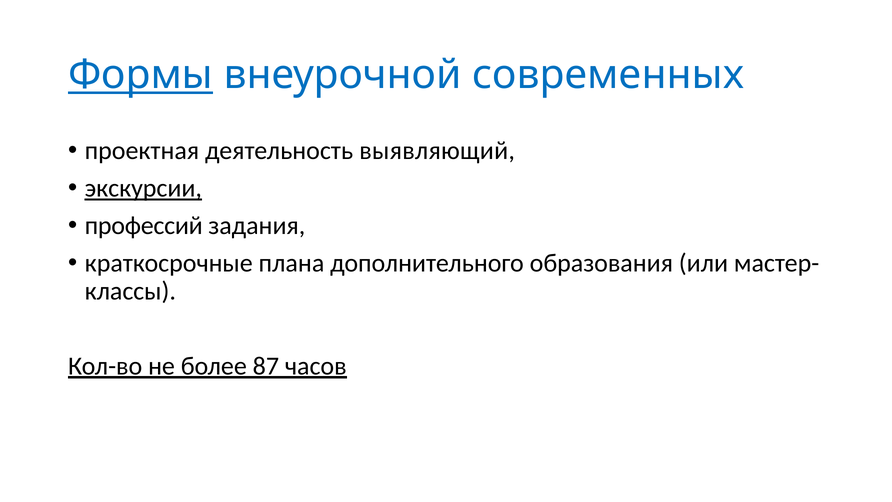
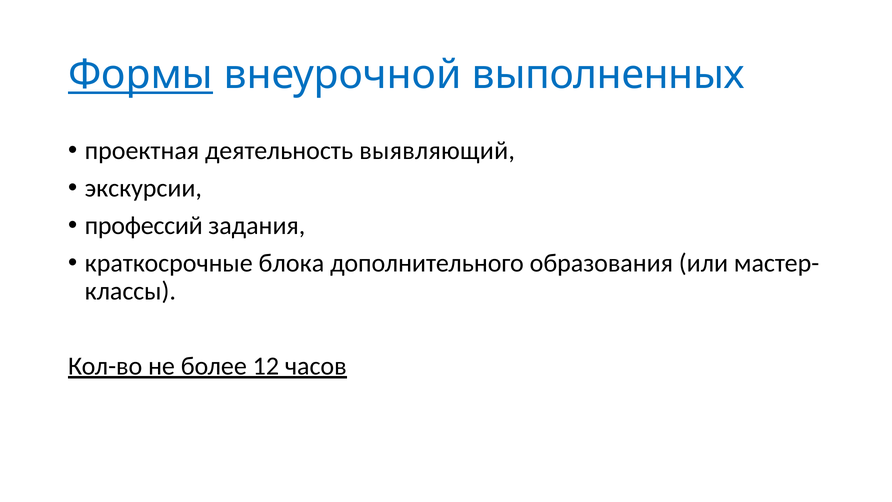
современных: современных -> выполненных
экскурсии underline: present -> none
плана: плана -> блока
87: 87 -> 12
